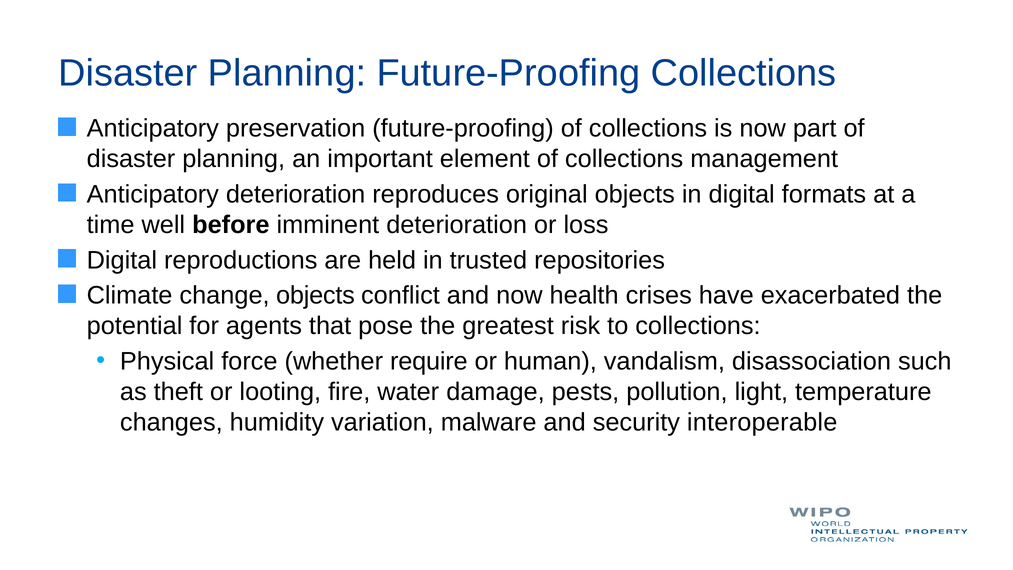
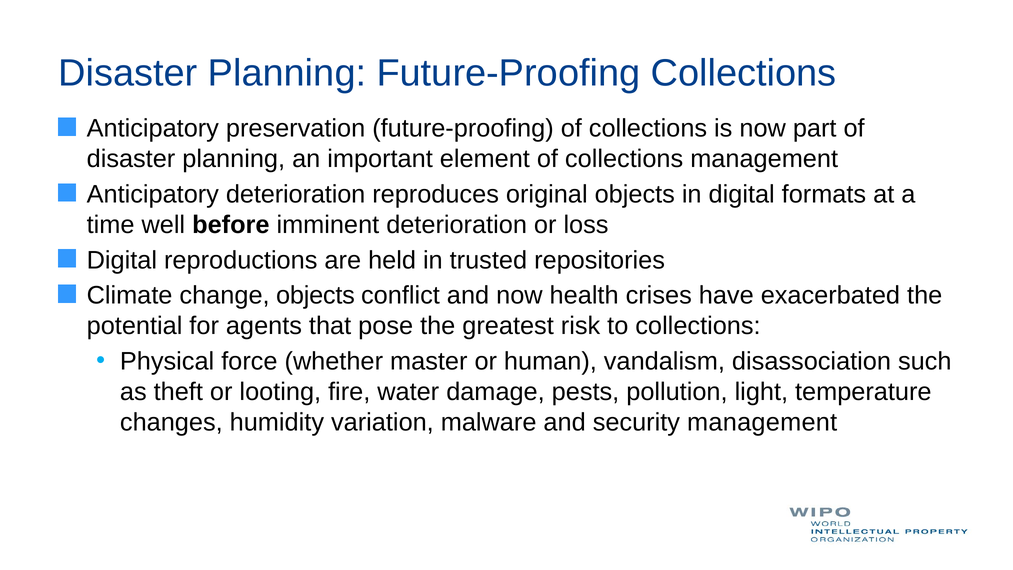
require: require -> master
security interoperable: interoperable -> management
